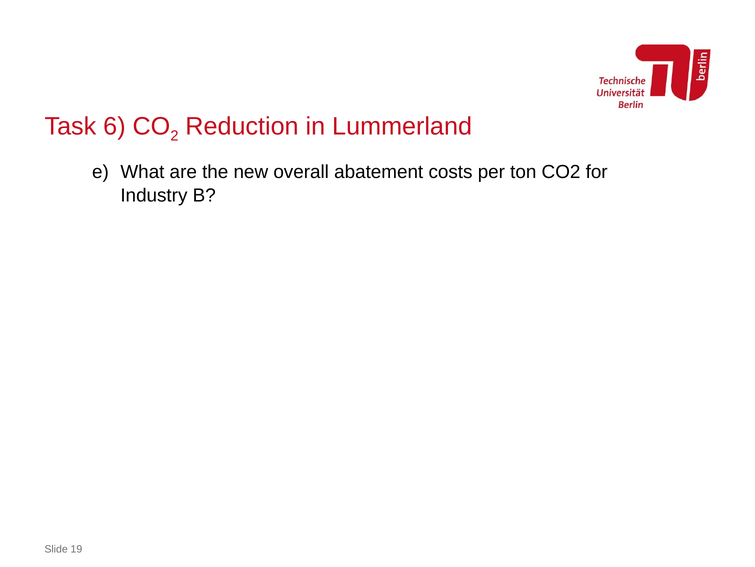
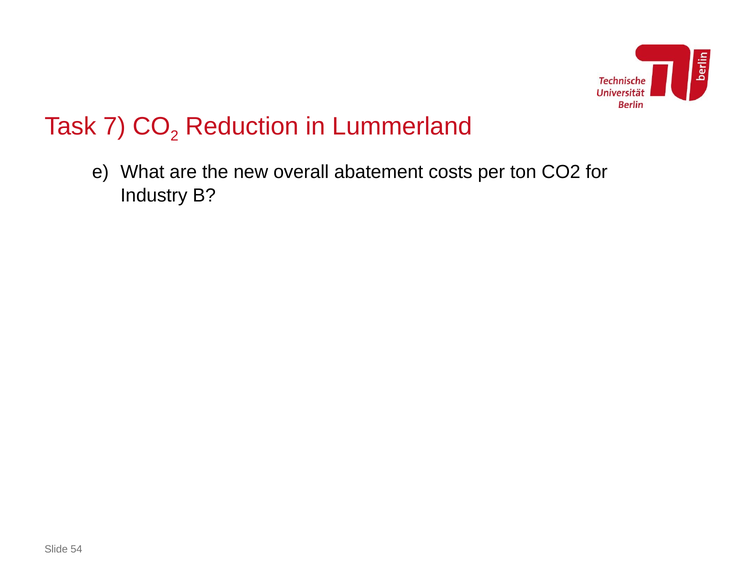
6: 6 -> 7
19: 19 -> 54
